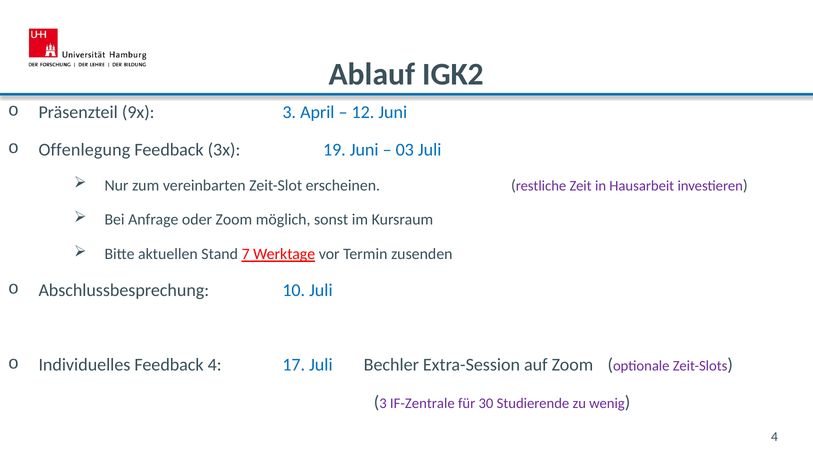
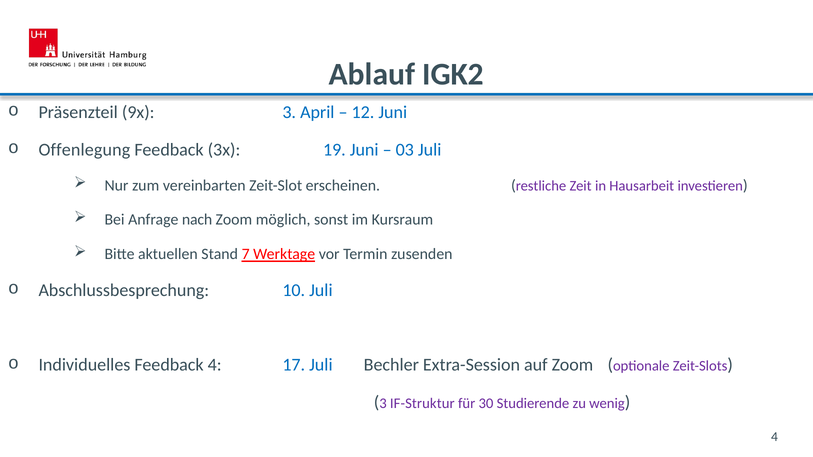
oder: oder -> nach
IF-Zentrale: IF-Zentrale -> IF-Struktur
